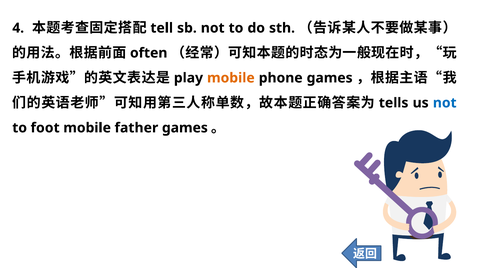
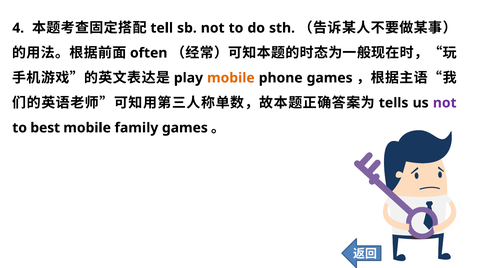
not at (445, 103) colour: blue -> purple
foot: foot -> best
father: father -> family
